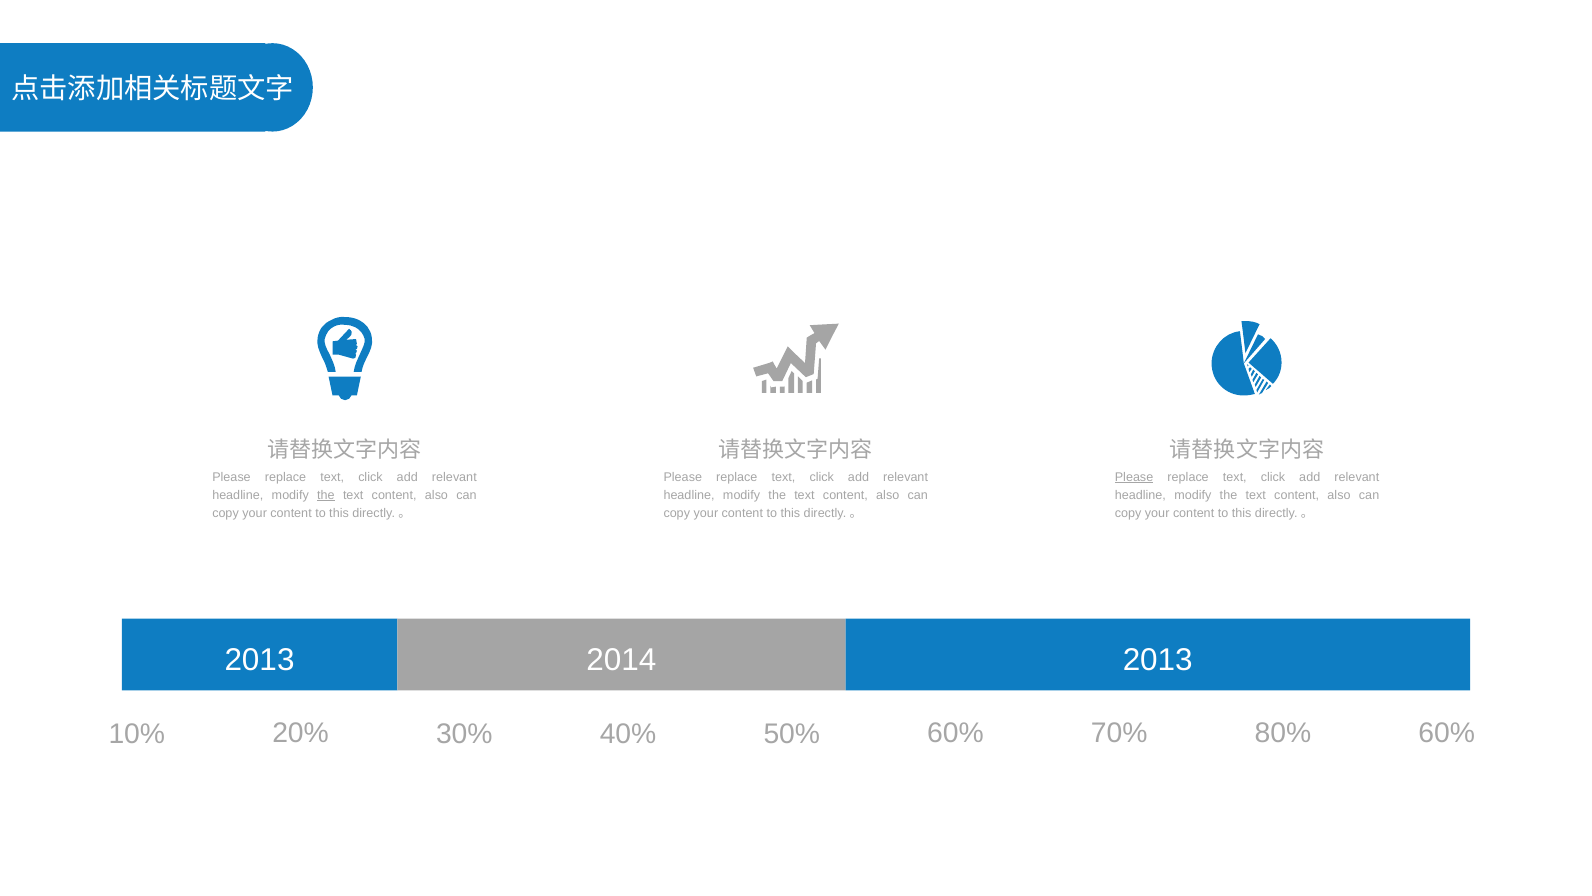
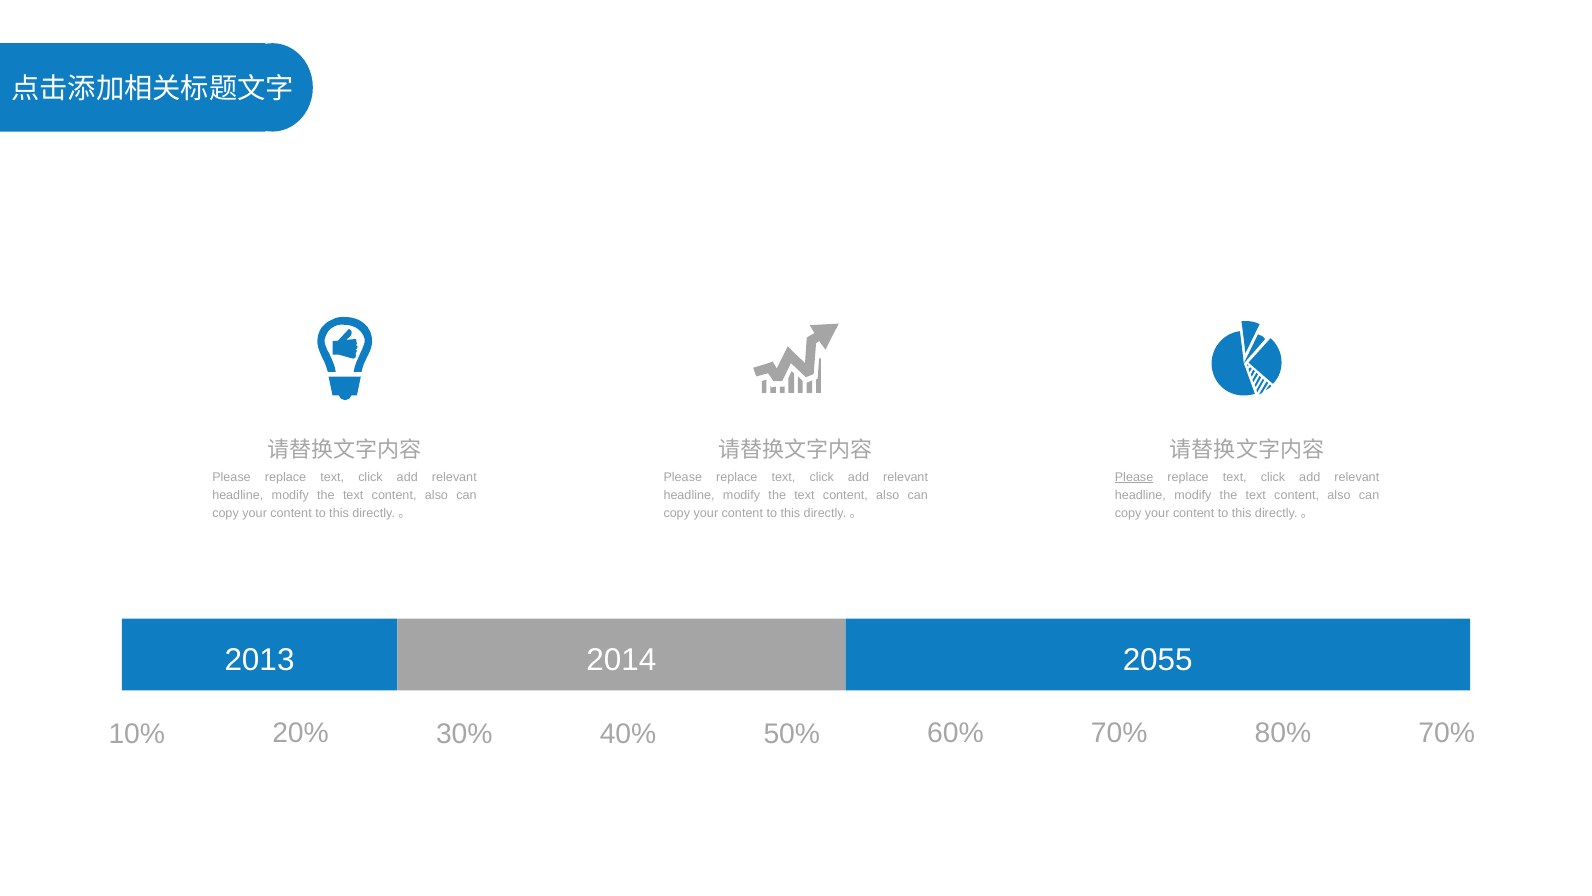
the at (326, 495) underline: present -> none
2014 2013: 2013 -> 2055
80% 60%: 60% -> 70%
